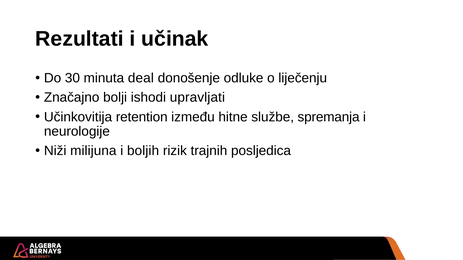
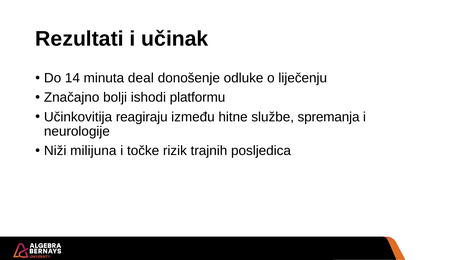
30: 30 -> 14
upravljati: upravljati -> platformu
retention: retention -> reagiraju
boljih: boljih -> točke
